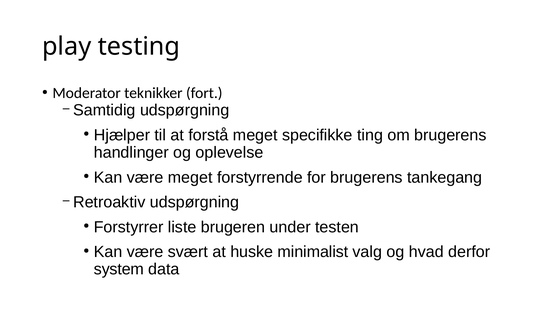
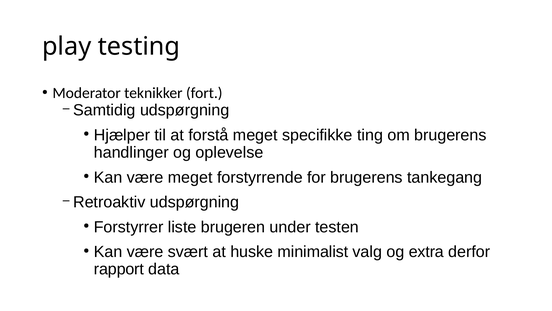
hvad: hvad -> extra
system: system -> rapport
